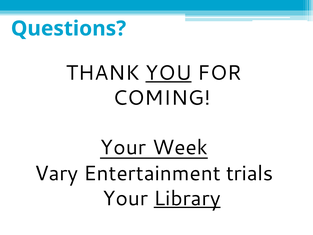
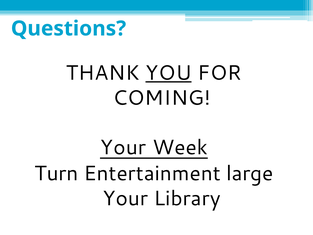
Vary: Vary -> Turn
trials: trials -> large
Library underline: present -> none
